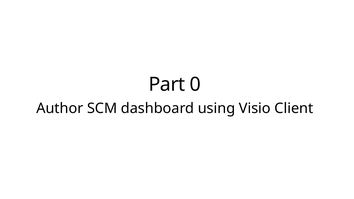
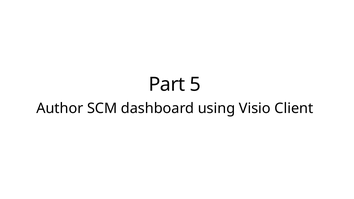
0: 0 -> 5
